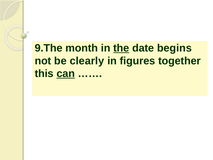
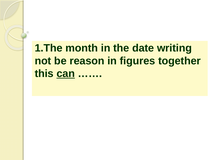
9.The: 9.The -> 1.The
the underline: present -> none
begins: begins -> writing
clearly: clearly -> reason
